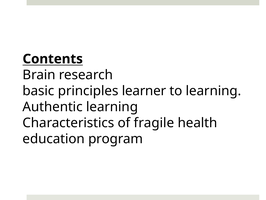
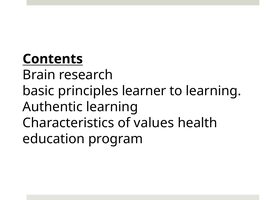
fragile: fragile -> values
